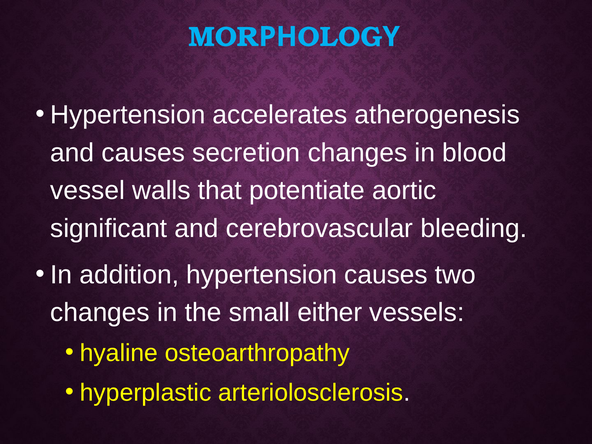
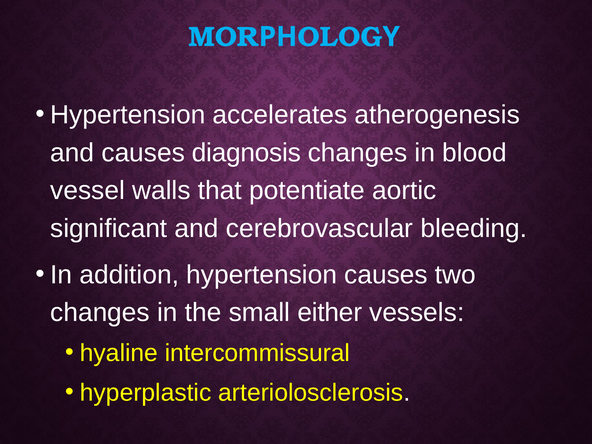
secretion: secretion -> diagnosis
osteoarthropathy: osteoarthropathy -> intercommissural
